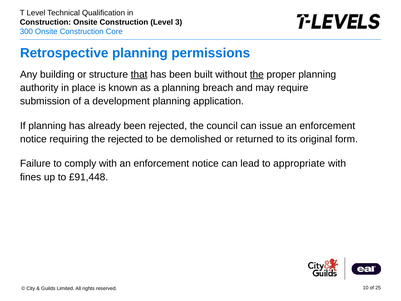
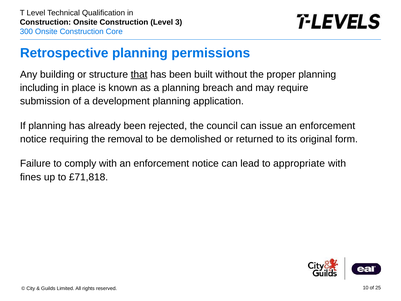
the at (257, 74) underline: present -> none
authority: authority -> including
the rejected: rejected -> removal
£91,448: £91,448 -> £71,818
